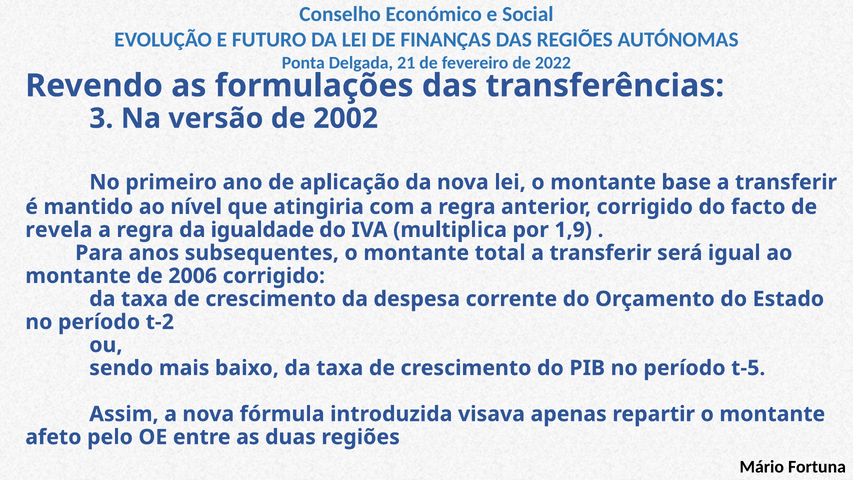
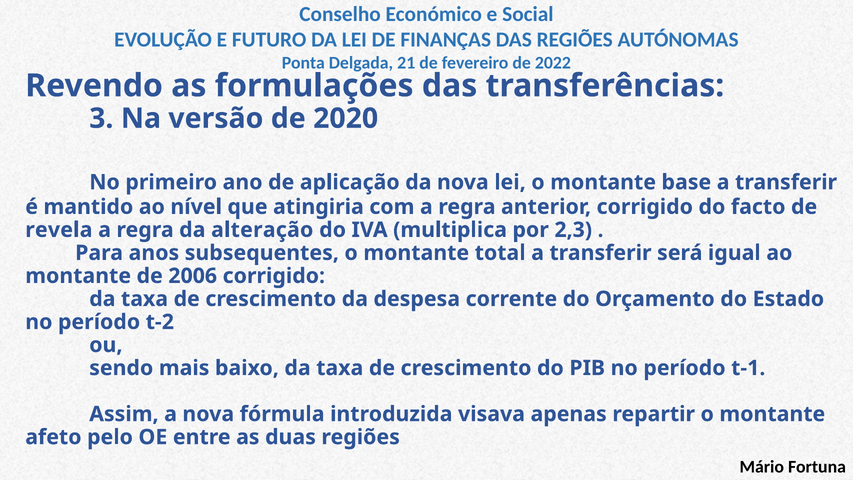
2002: 2002 -> 2020
igualdade: igualdade -> alteração
1,9: 1,9 -> 2,3
t-5: t-5 -> t-1
